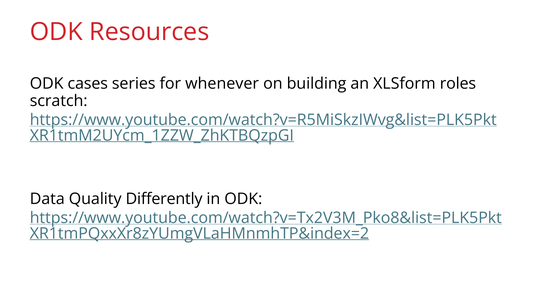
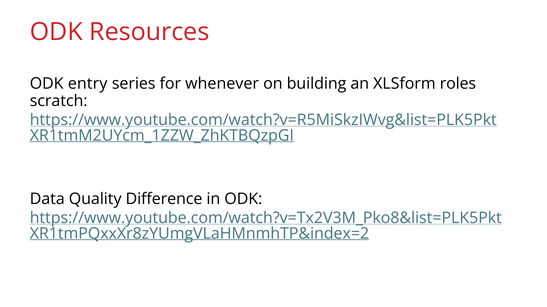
cases: cases -> entry
Differently: Differently -> Difference
